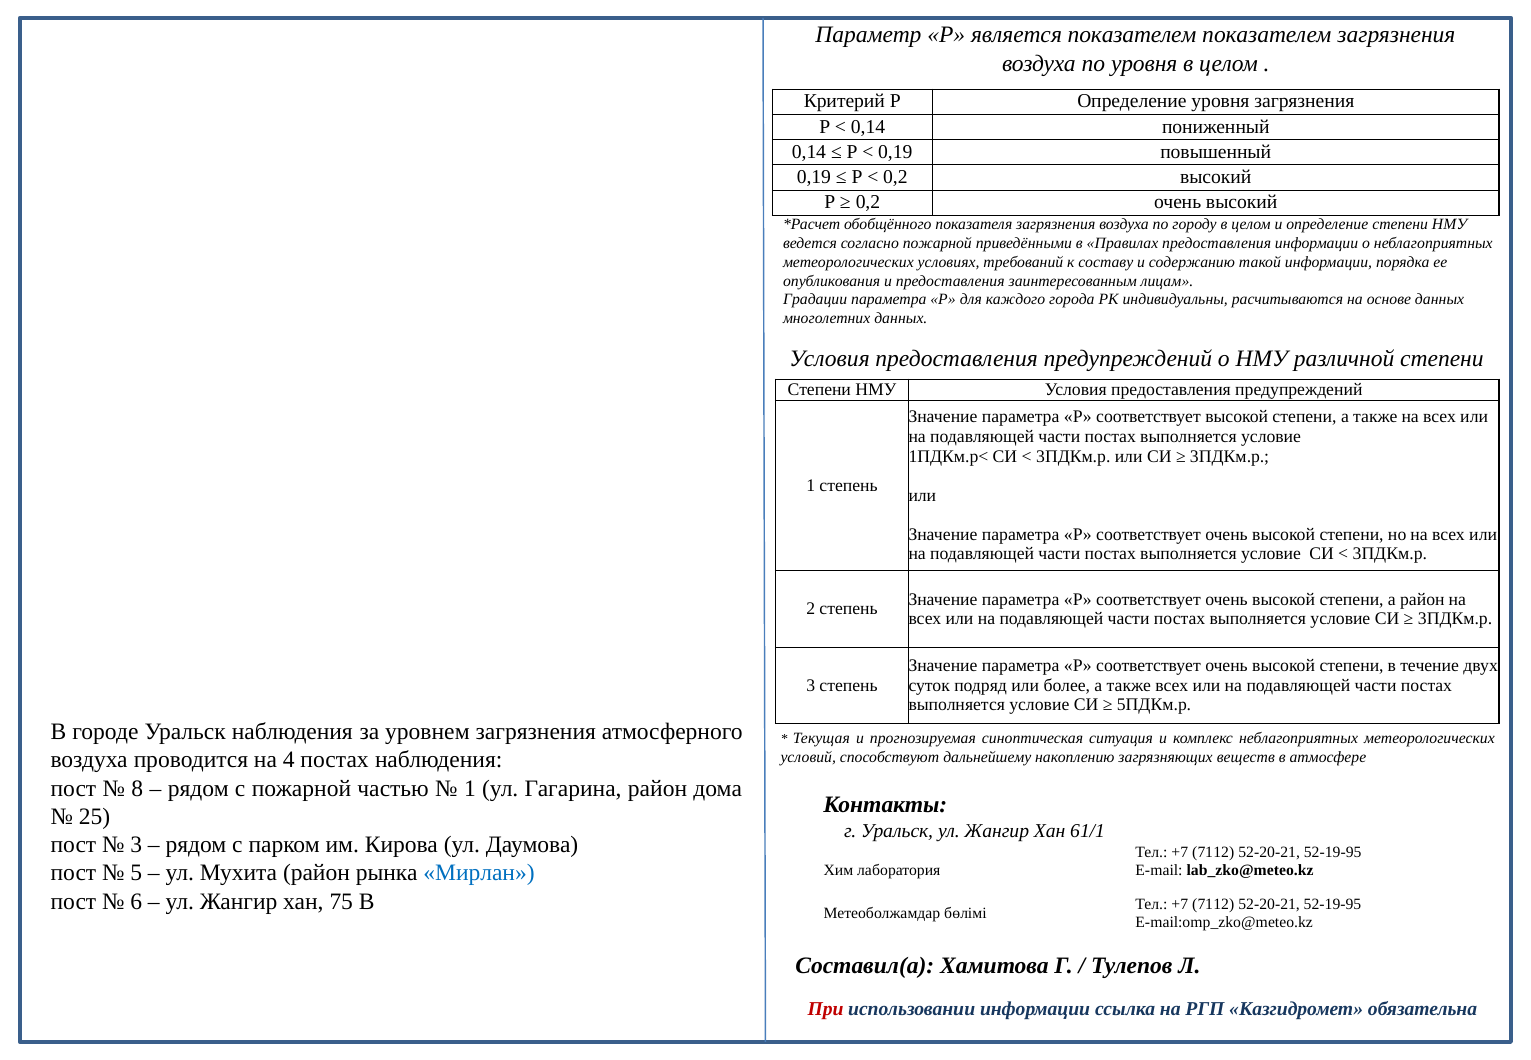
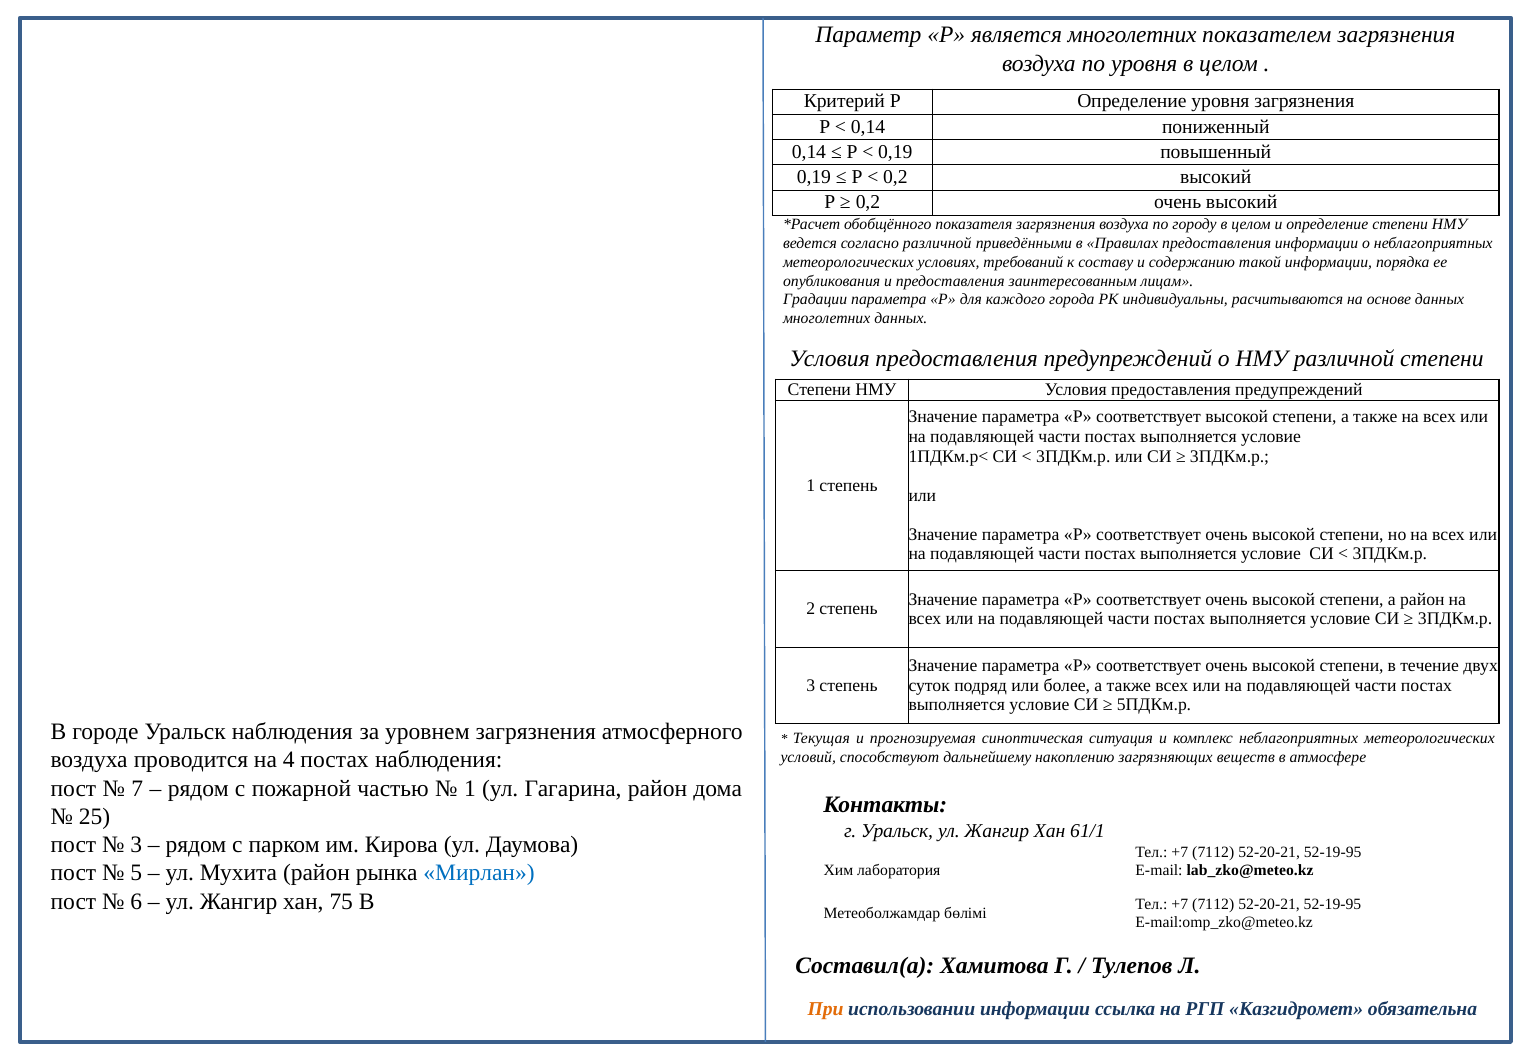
является показателем: показателем -> многолетних
согласно пожарной: пожарной -> различной
8: 8 -> 7
При colour: red -> orange
